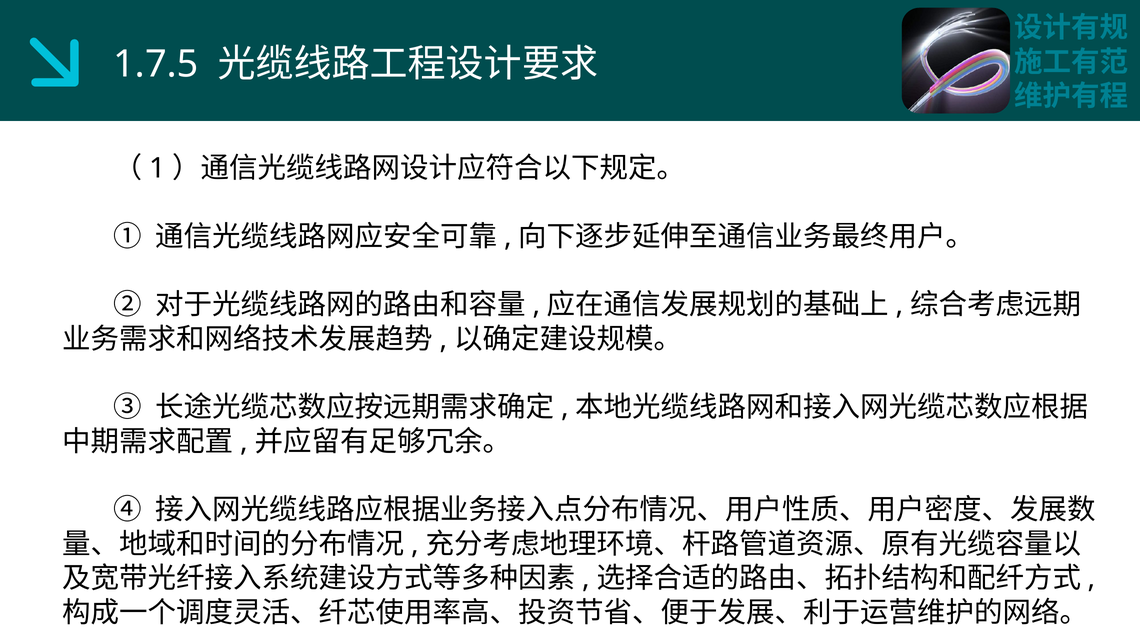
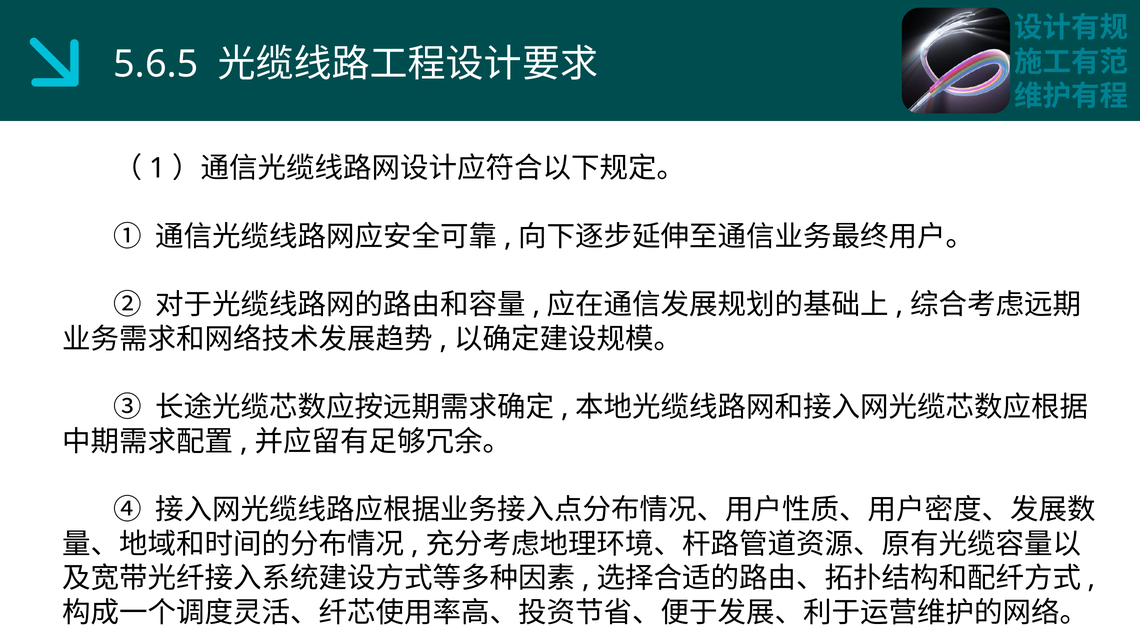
1.7.5: 1.7.5 -> 5.6.5
